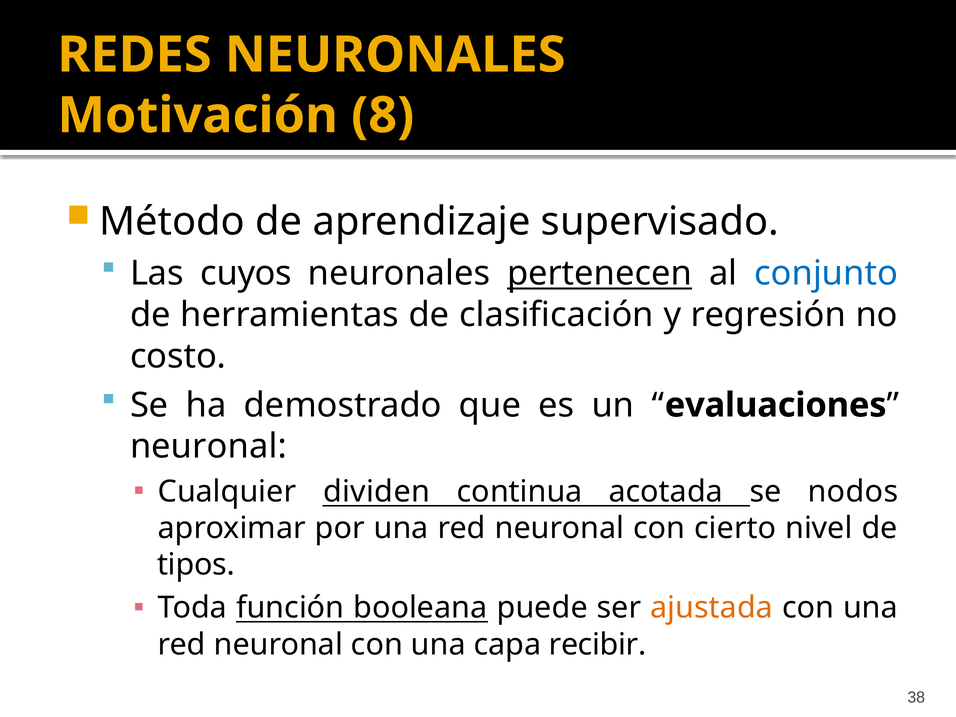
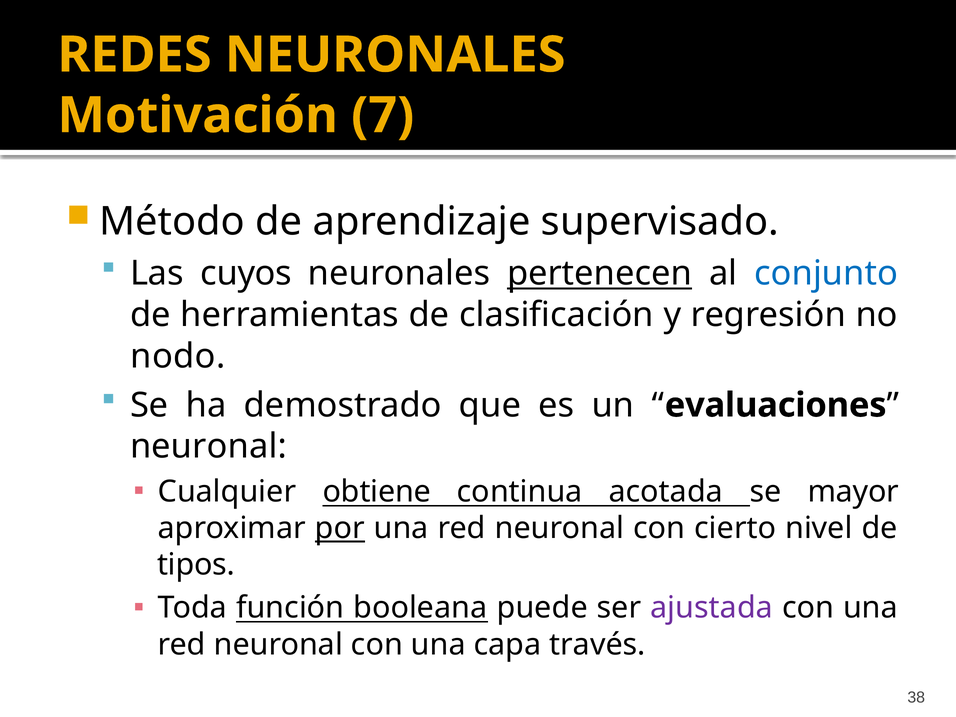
8: 8 -> 7
costo: costo -> nodo
dividen: dividen -> obtiene
nodos: nodos -> mayor
por underline: none -> present
ajustada colour: orange -> purple
recibir: recibir -> través
